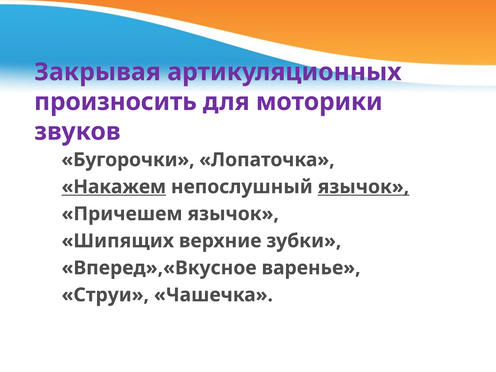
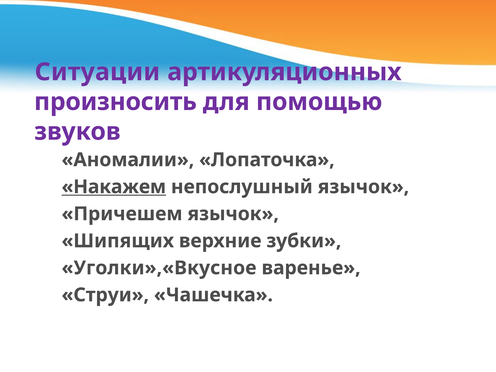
Закрывая: Закрывая -> Ситуации
моторики: моторики -> помощью
Бугорочки: Бугорочки -> Аномалии
язычок at (363, 187) underline: present -> none
Вперед»,«Вкусное: Вперед»,«Вкусное -> Уголки»,«Вкусное
